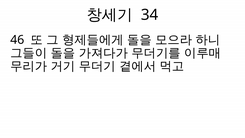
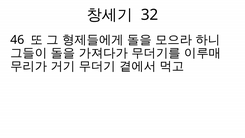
34: 34 -> 32
